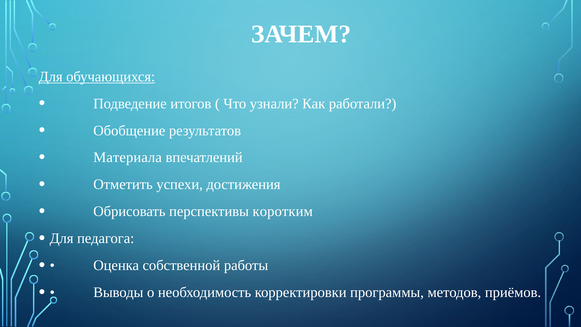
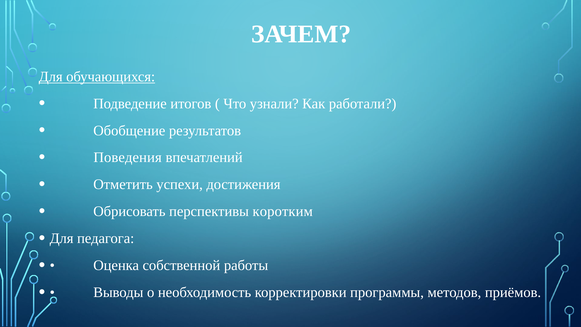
Материала: Материала -> Поведения
